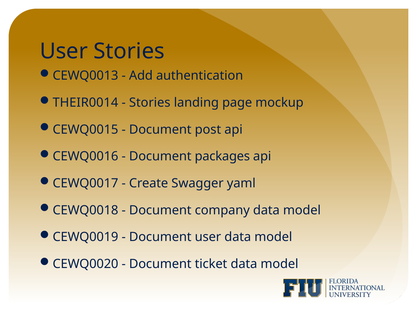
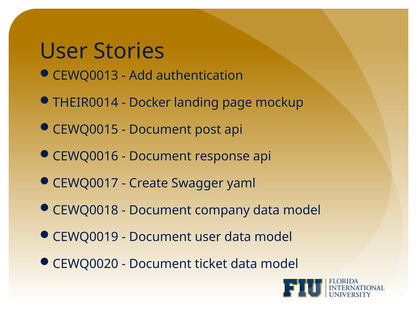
Stories at (150, 103): Stories -> Docker
packages: packages -> response
